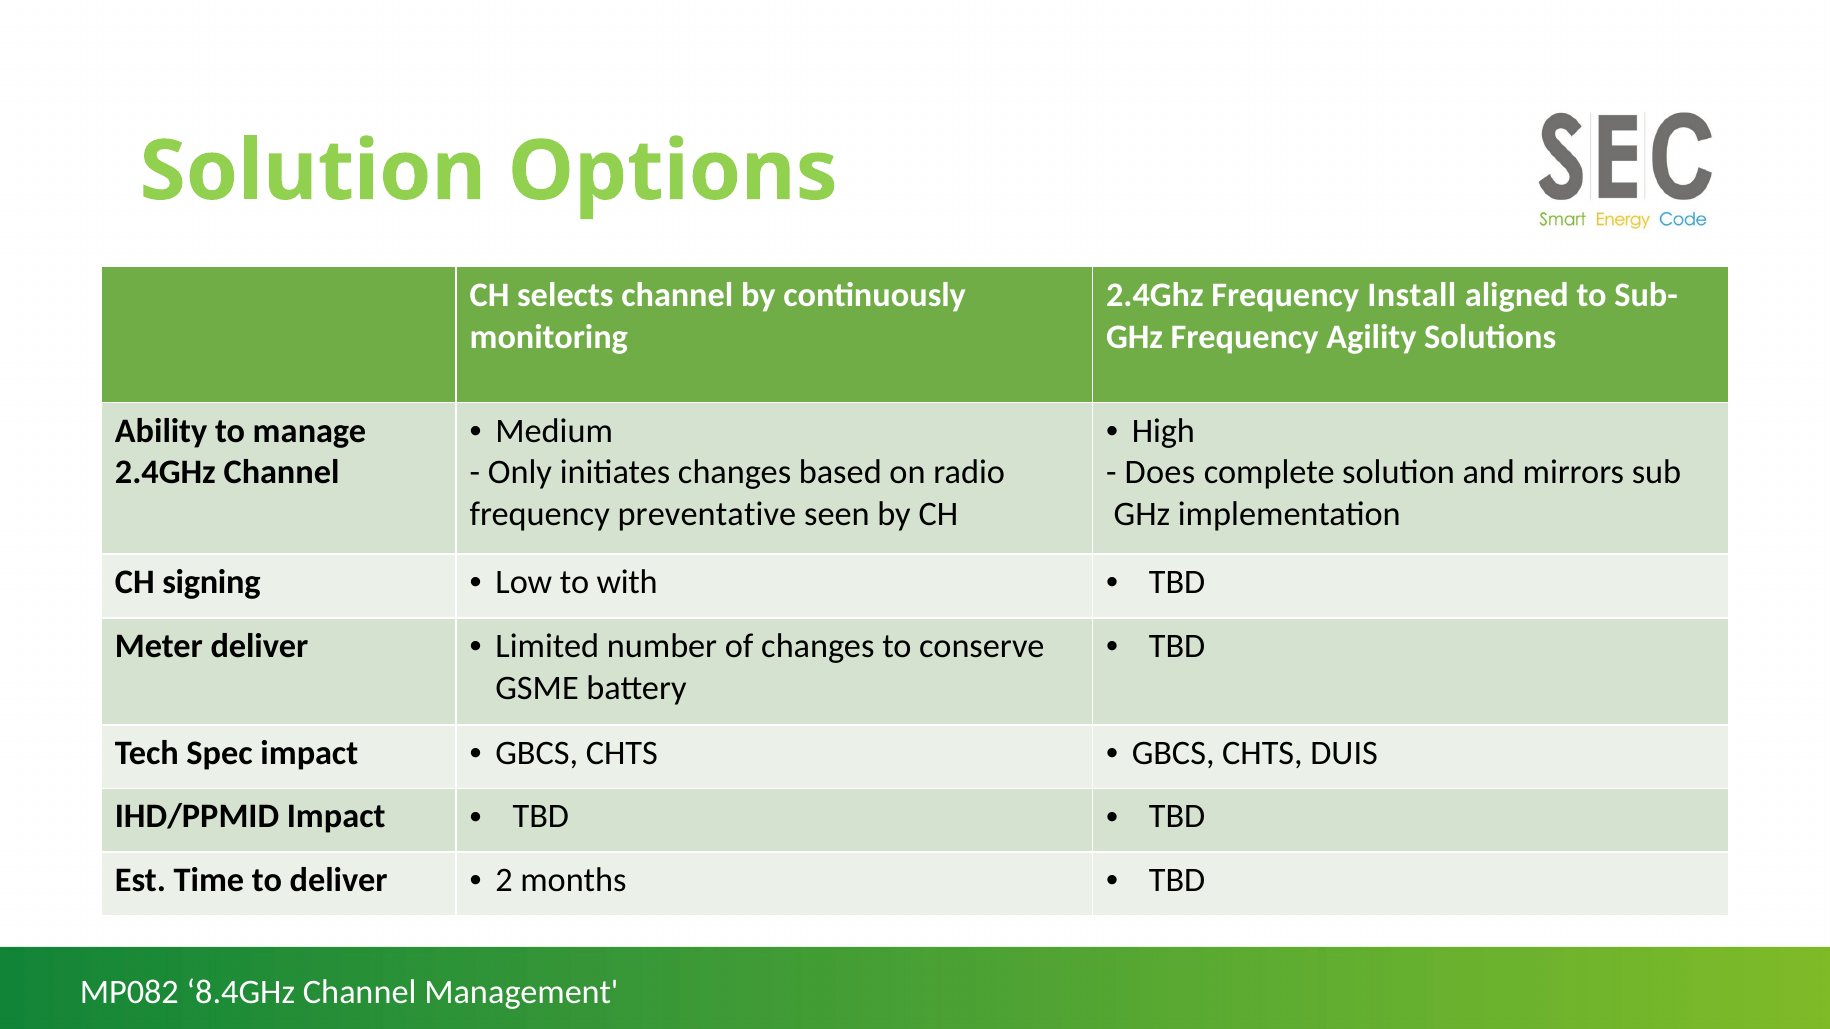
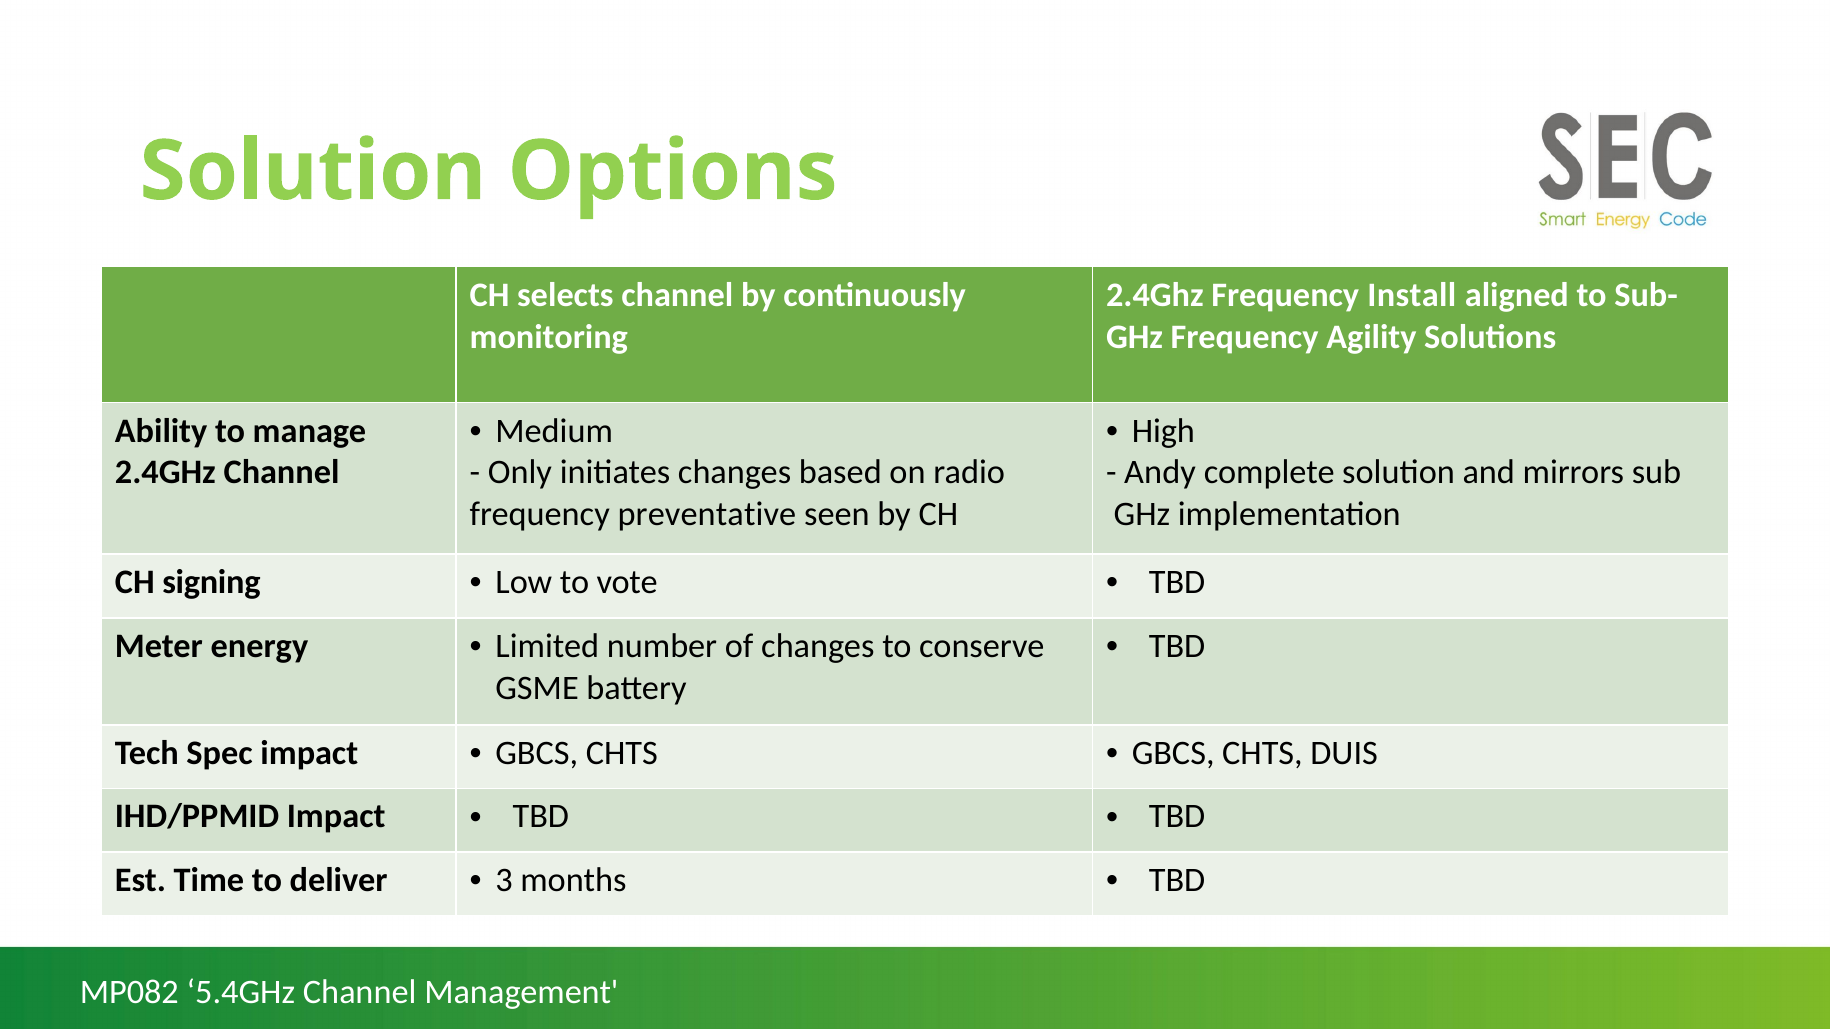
Does: Does -> Andy
with: with -> vote
Meter deliver: deliver -> energy
2: 2 -> 3
8.4GHz: 8.4GHz -> 5.4GHz
